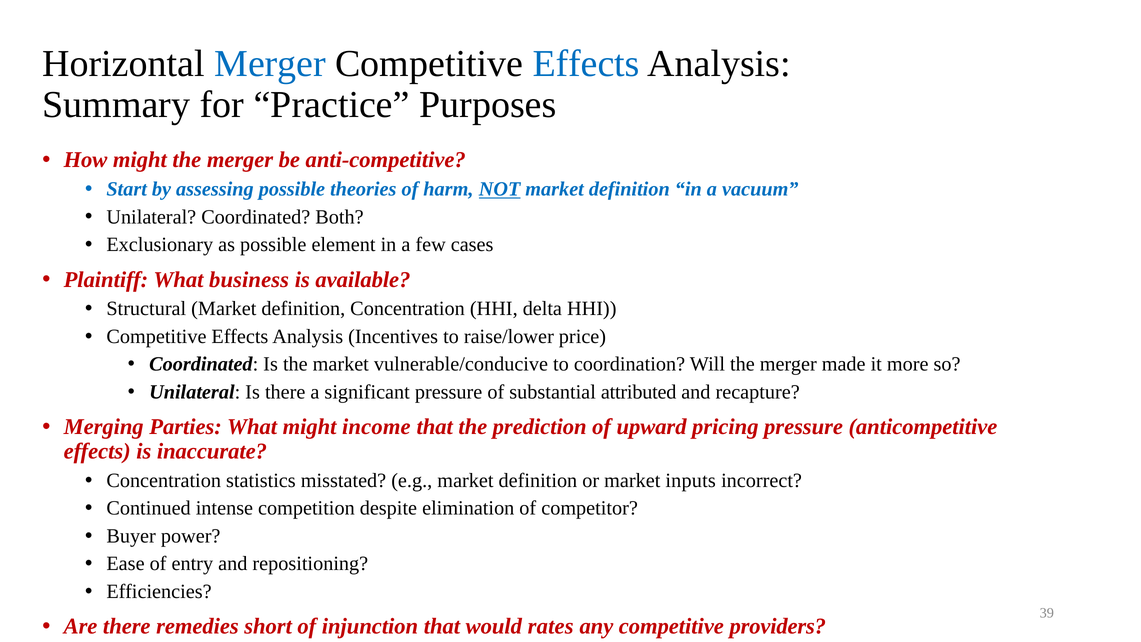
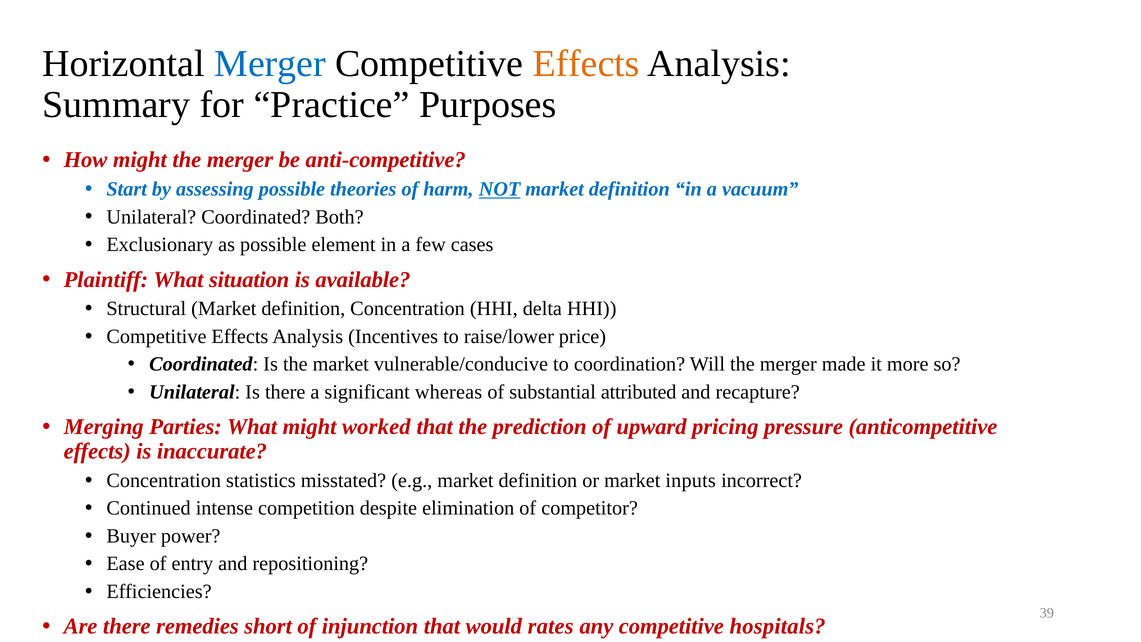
Effects at (586, 64) colour: blue -> orange
business: business -> situation
significant pressure: pressure -> whereas
income: income -> worked
providers: providers -> hospitals
